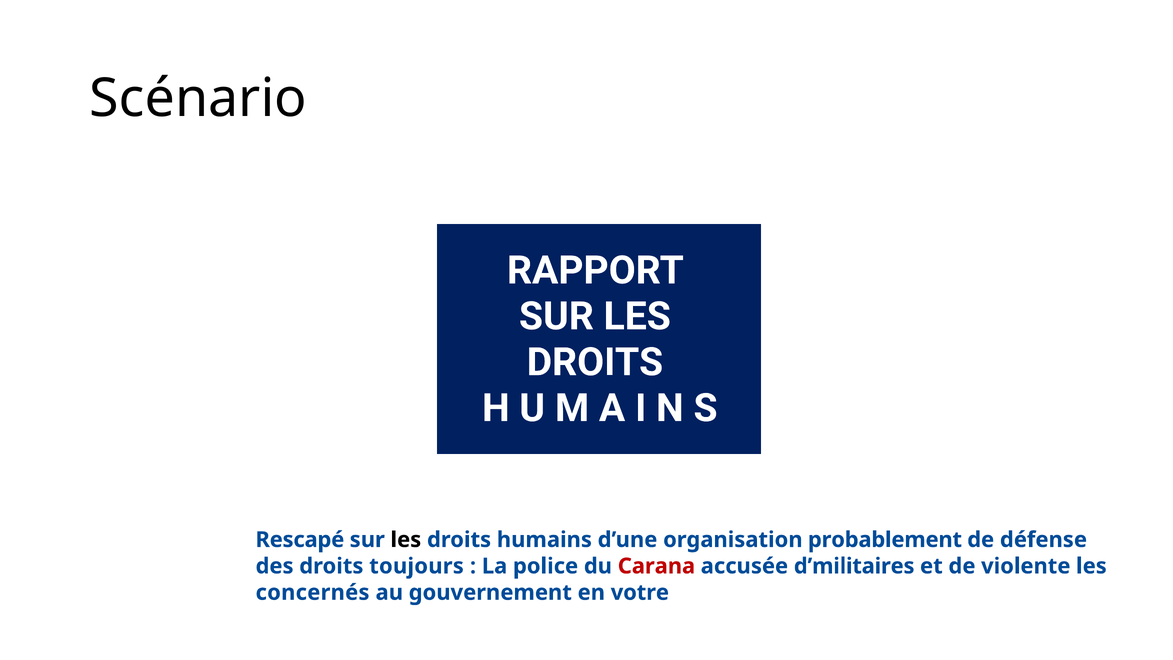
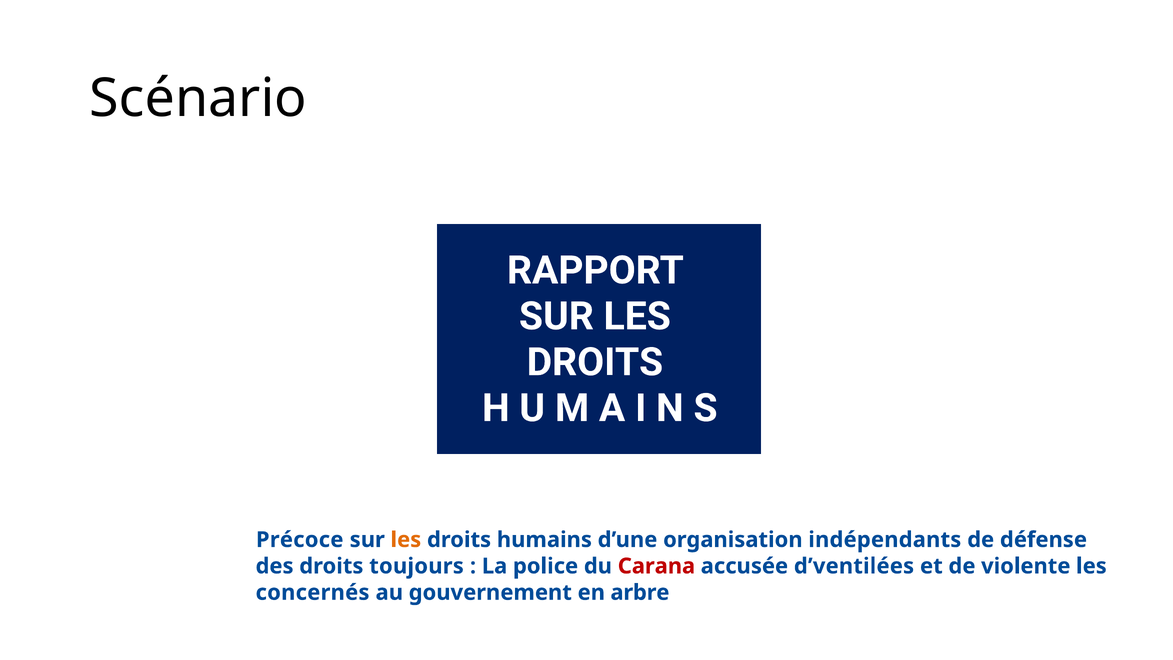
Rescapé: Rescapé -> Précoce
les at (406, 540) colour: black -> orange
probablement: probablement -> indépendants
d’militaires: d’militaires -> d’ventilées
votre: votre -> arbre
